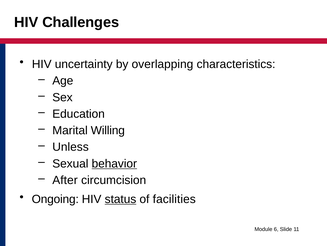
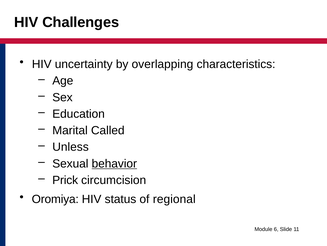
Willing: Willing -> Called
After: After -> Prick
Ongoing: Ongoing -> Oromiya
status underline: present -> none
facilities: facilities -> regional
